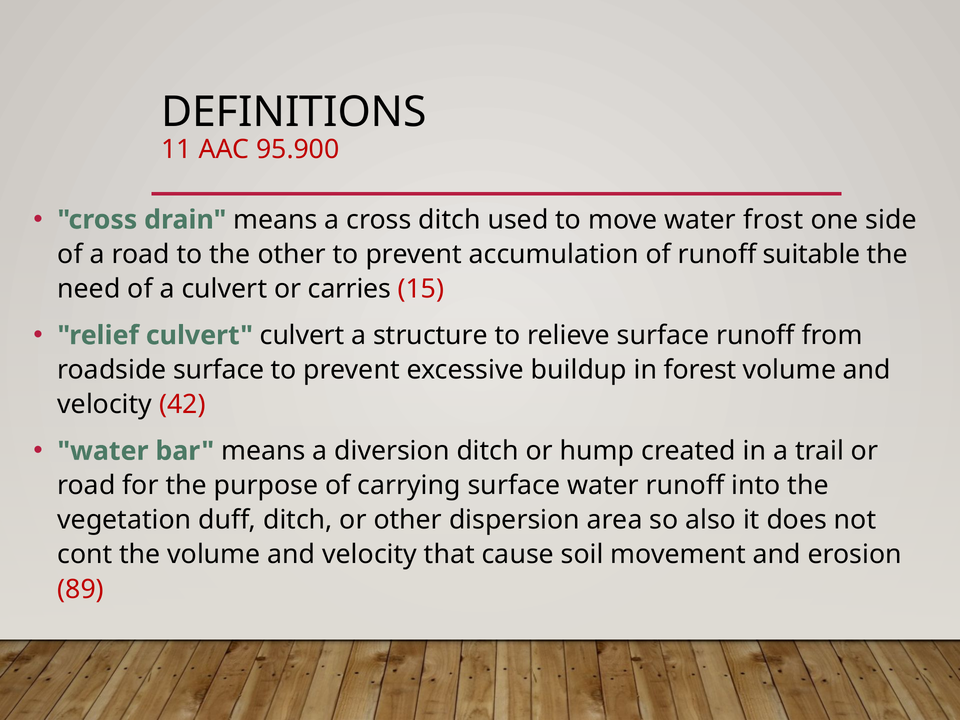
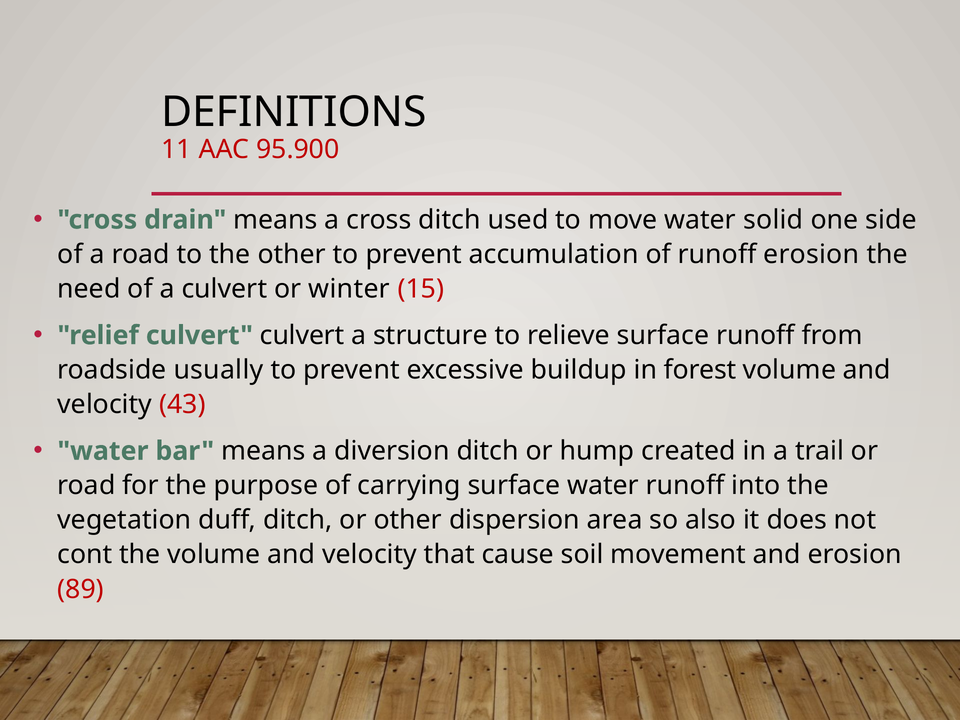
frost: frost -> solid
runoff suitable: suitable -> erosion
carries: carries -> winter
roadside surface: surface -> usually
42: 42 -> 43
